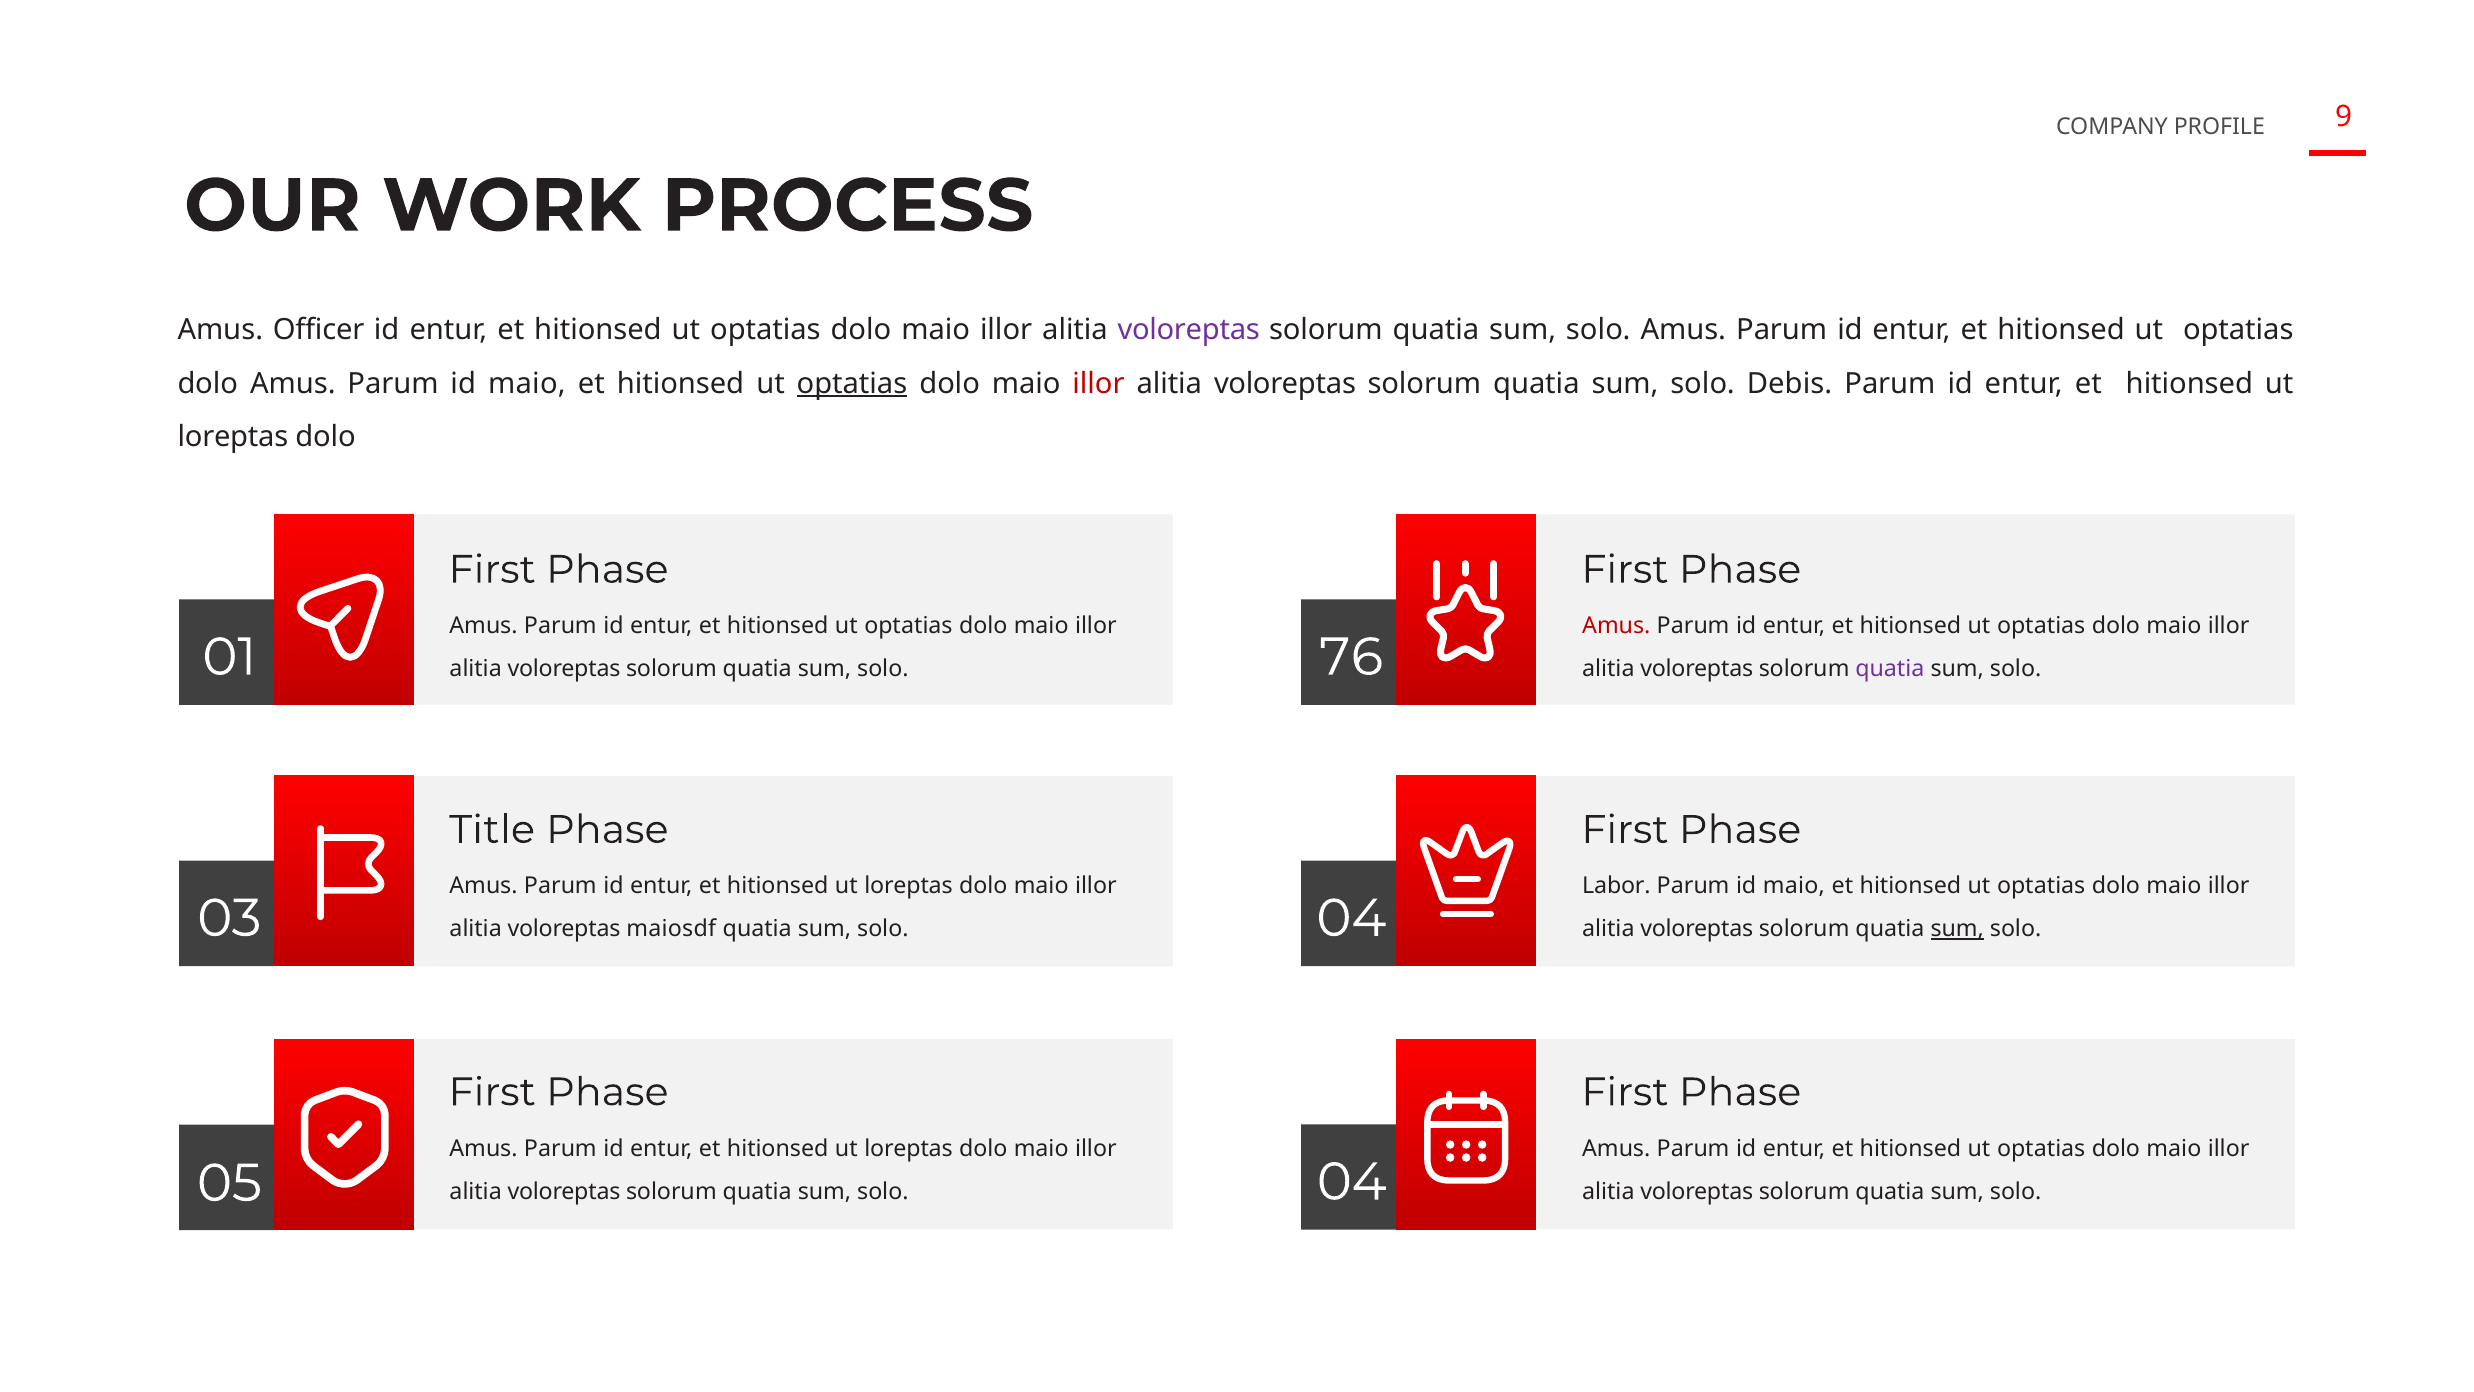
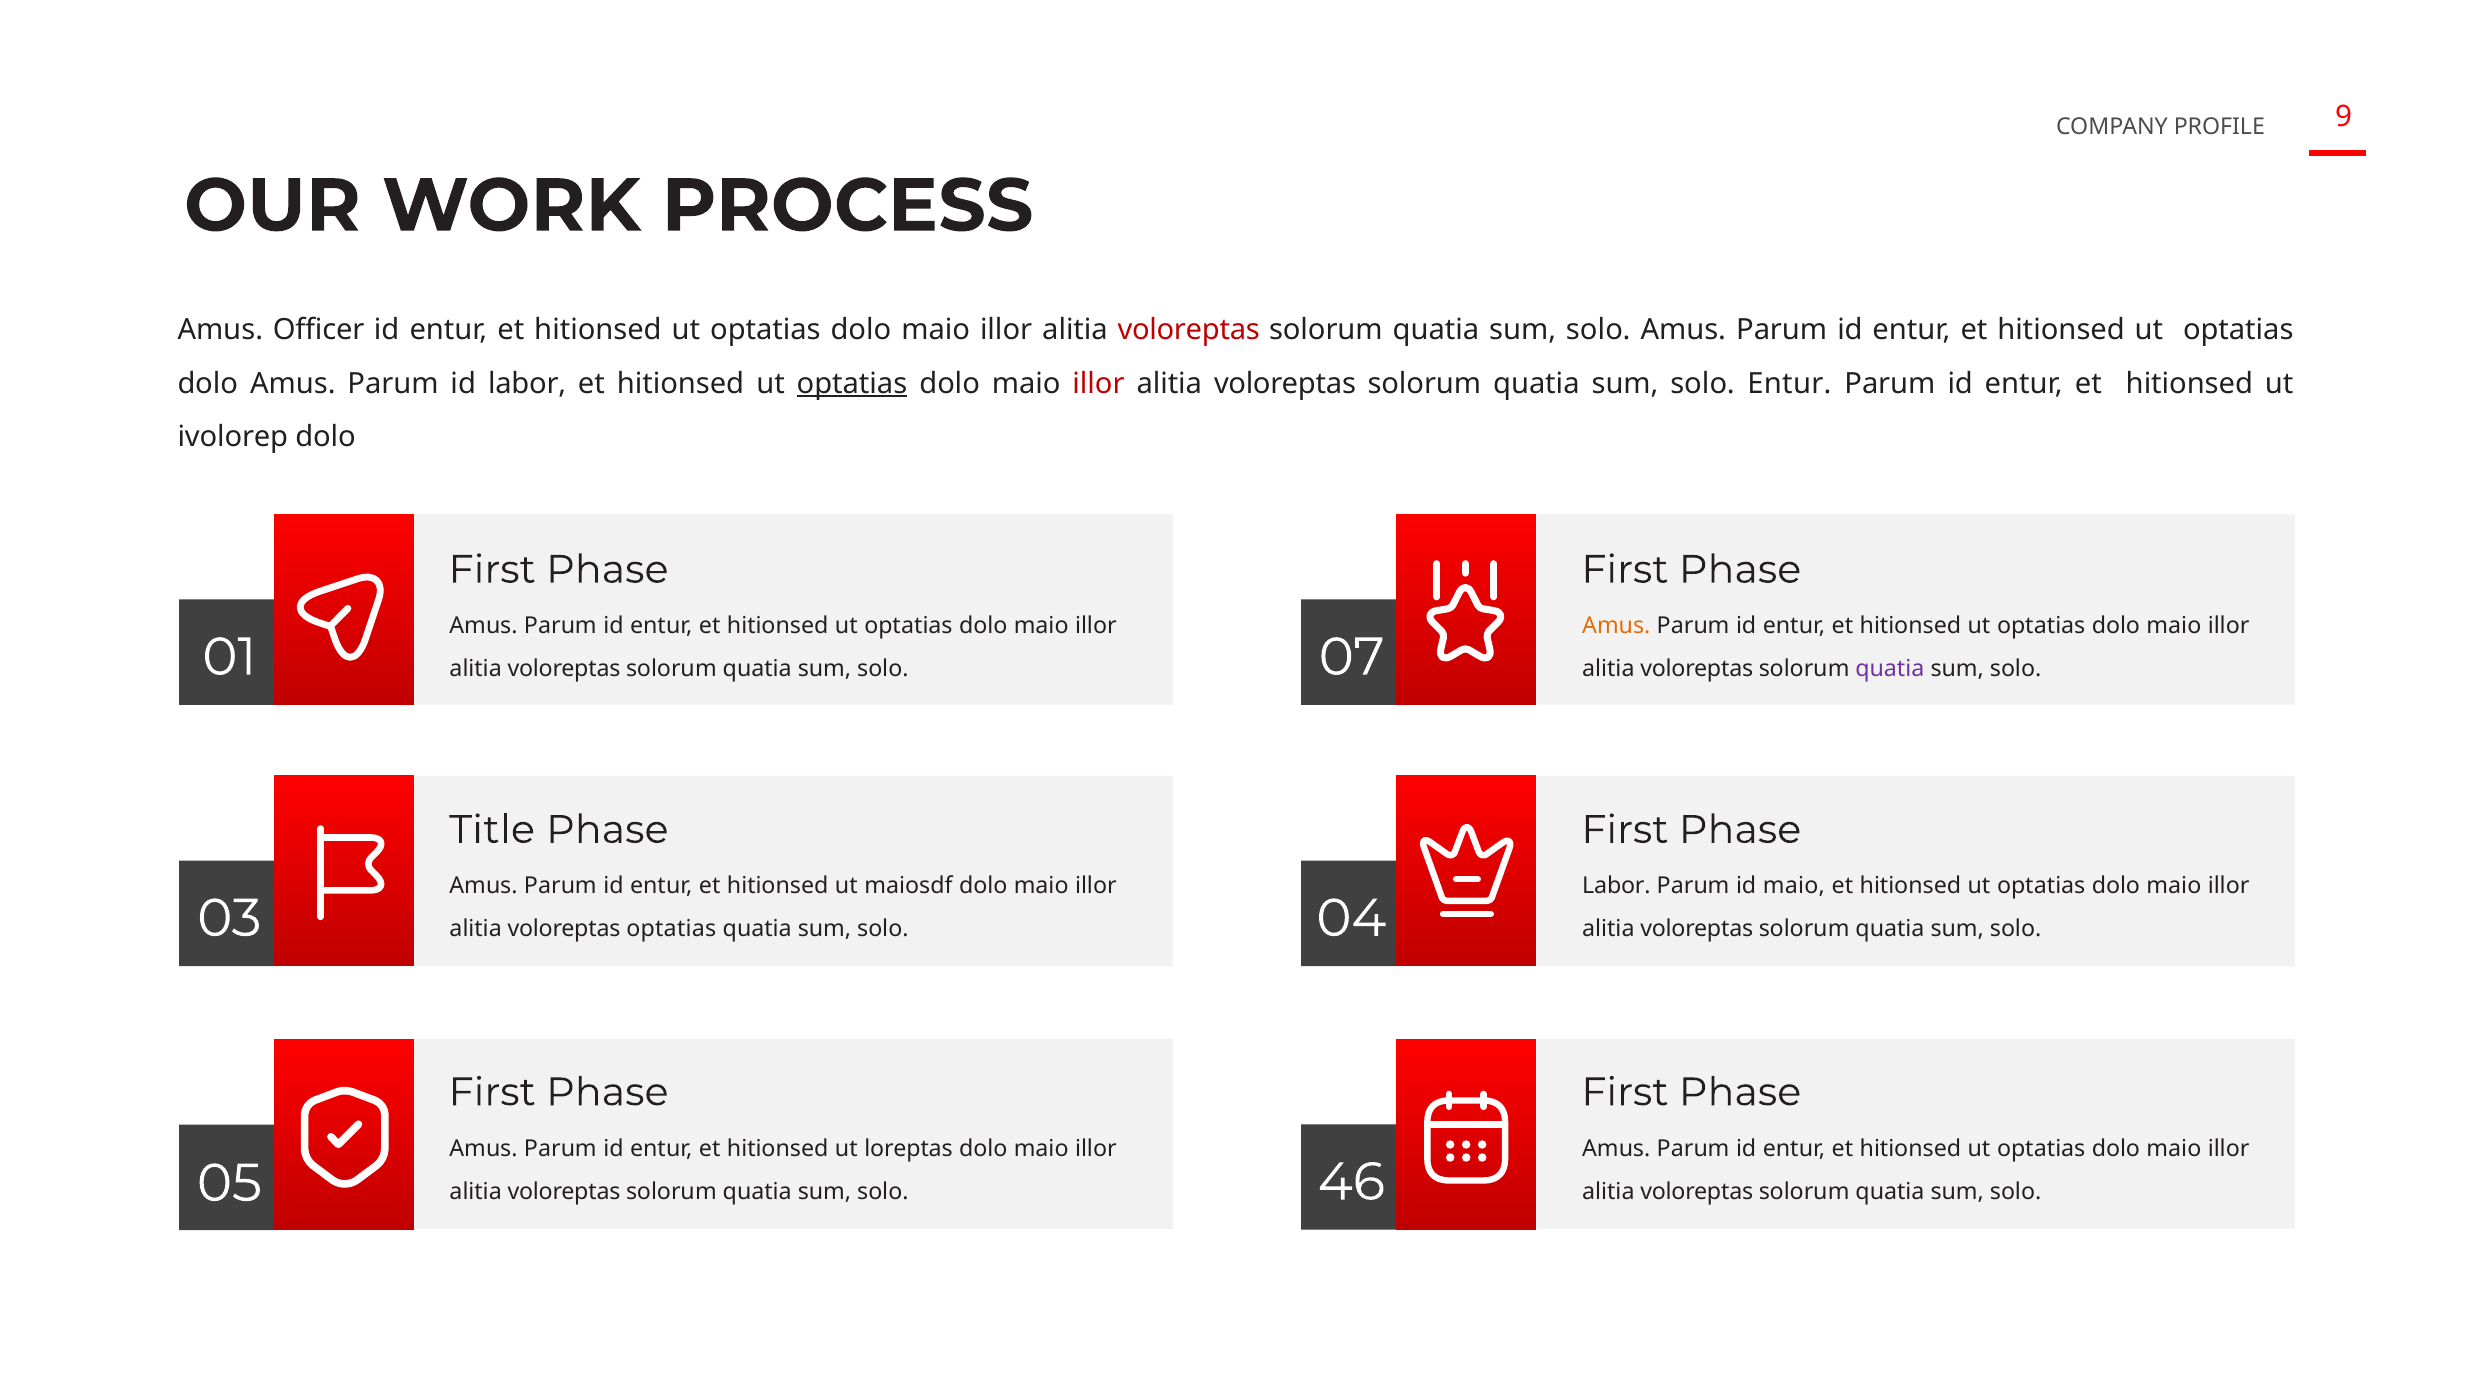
voloreptas at (1189, 330) colour: purple -> red
Amus Parum id maio: maio -> labor
solo Debis: Debis -> Entur
loreptas at (233, 437): loreptas -> ivolorep
Amus at (1616, 626) colour: red -> orange
76: 76 -> 07
loreptas at (909, 886): loreptas -> maiosdf
voloreptas maiosdf: maiosdf -> optatias
sum at (1957, 929) underline: present -> none
05 04: 04 -> 46
